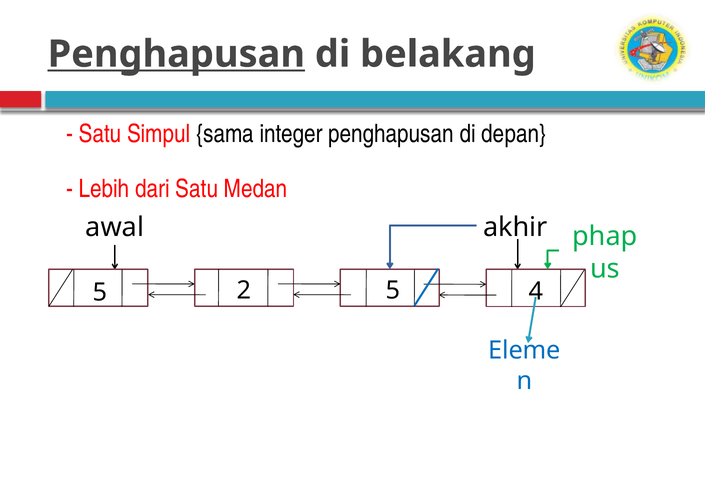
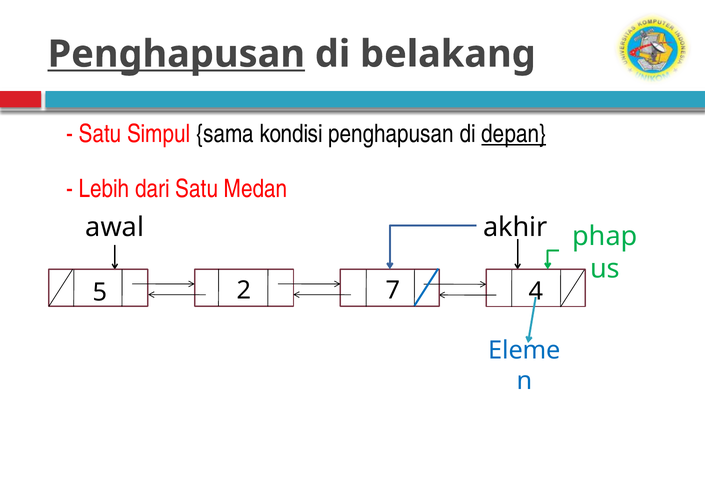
integer: integer -> kondisi
depan underline: none -> present
5 5: 5 -> 7
